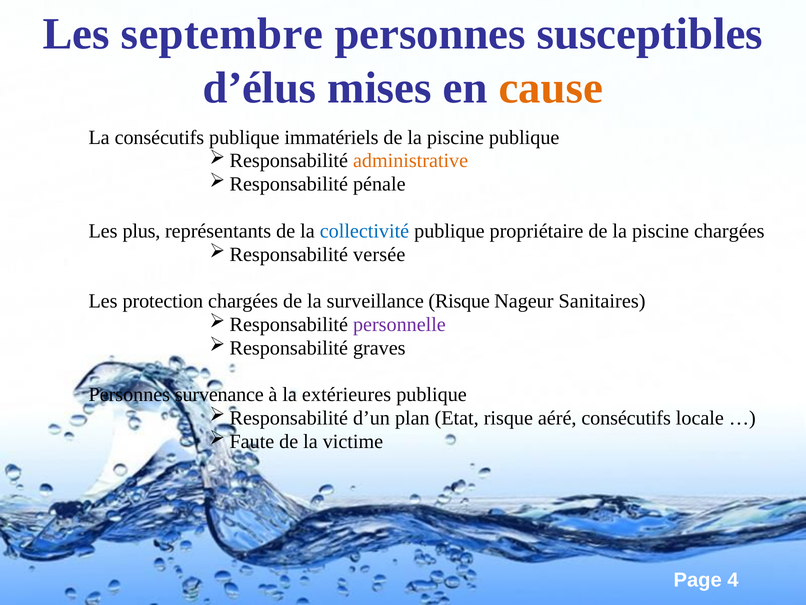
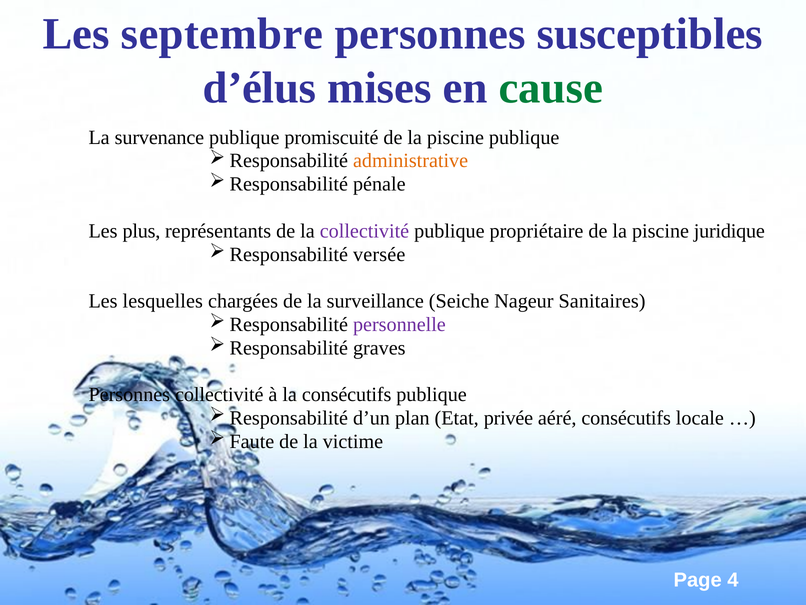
cause colour: orange -> green
La consécutifs: consécutifs -> survenance
immatériels: immatériels -> promiscuité
collectivité at (364, 231) colour: blue -> purple
piscine chargées: chargées -> juridique
protection: protection -> lesquelles
surveillance Risque: Risque -> Seiche
Personnes survenance: survenance -> collectivité
la extérieures: extérieures -> consécutifs
Etat risque: risque -> privée
